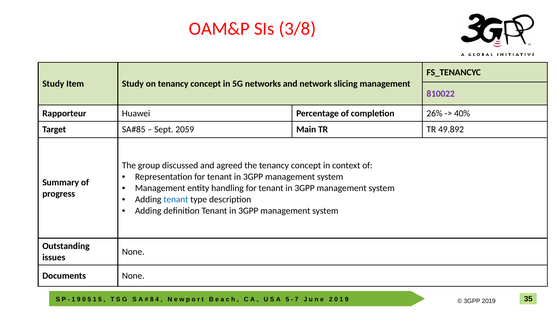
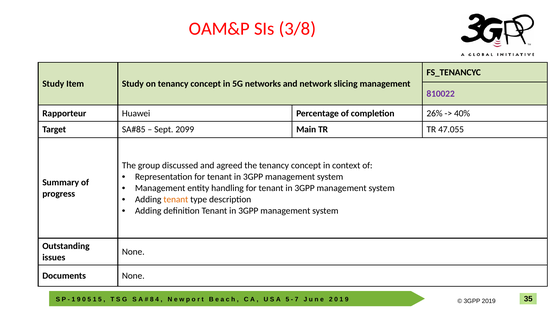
2059: 2059 -> 2099
49.892: 49.892 -> 47.055
tenant at (176, 200) colour: blue -> orange
